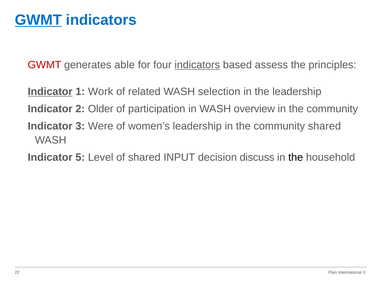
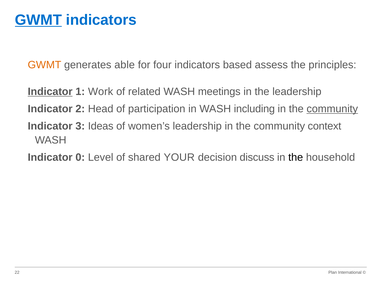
GWMT at (45, 65) colour: red -> orange
indicators at (197, 65) underline: present -> none
selection: selection -> meetings
Older: Older -> Head
overview: overview -> including
community at (332, 109) underline: none -> present
Were: Were -> Ideas
community shared: shared -> context
5: 5 -> 0
INPUT: INPUT -> YOUR
